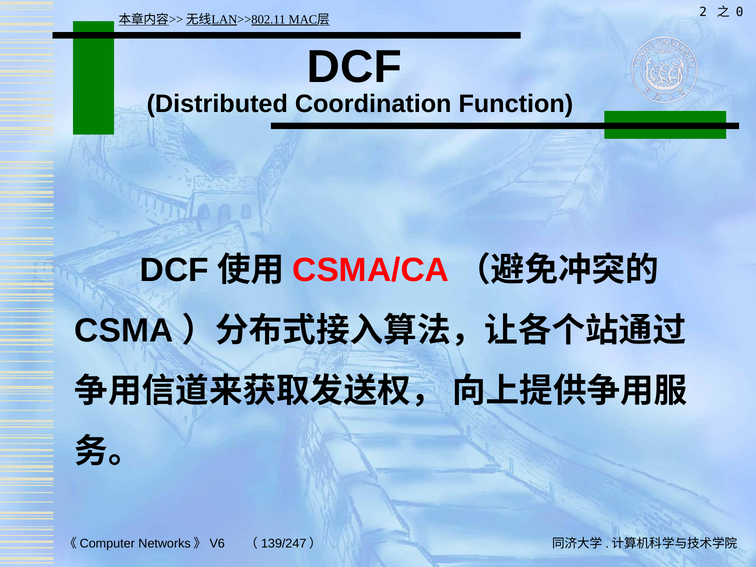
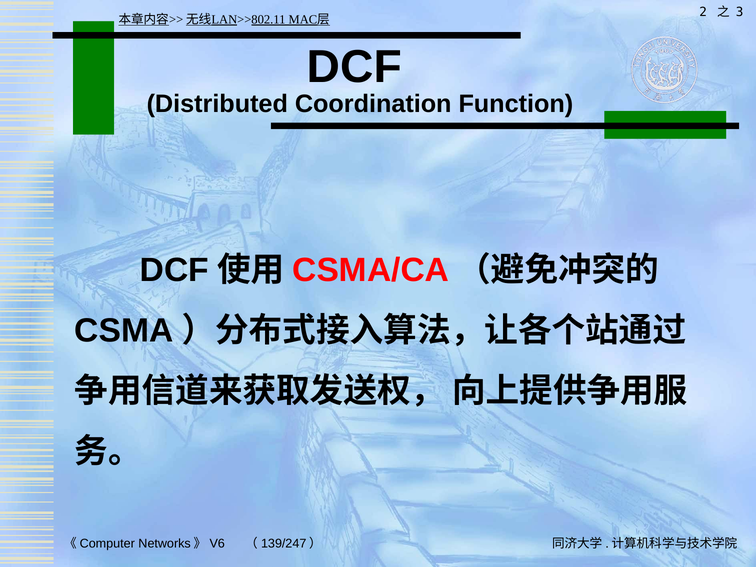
0: 0 -> 3
